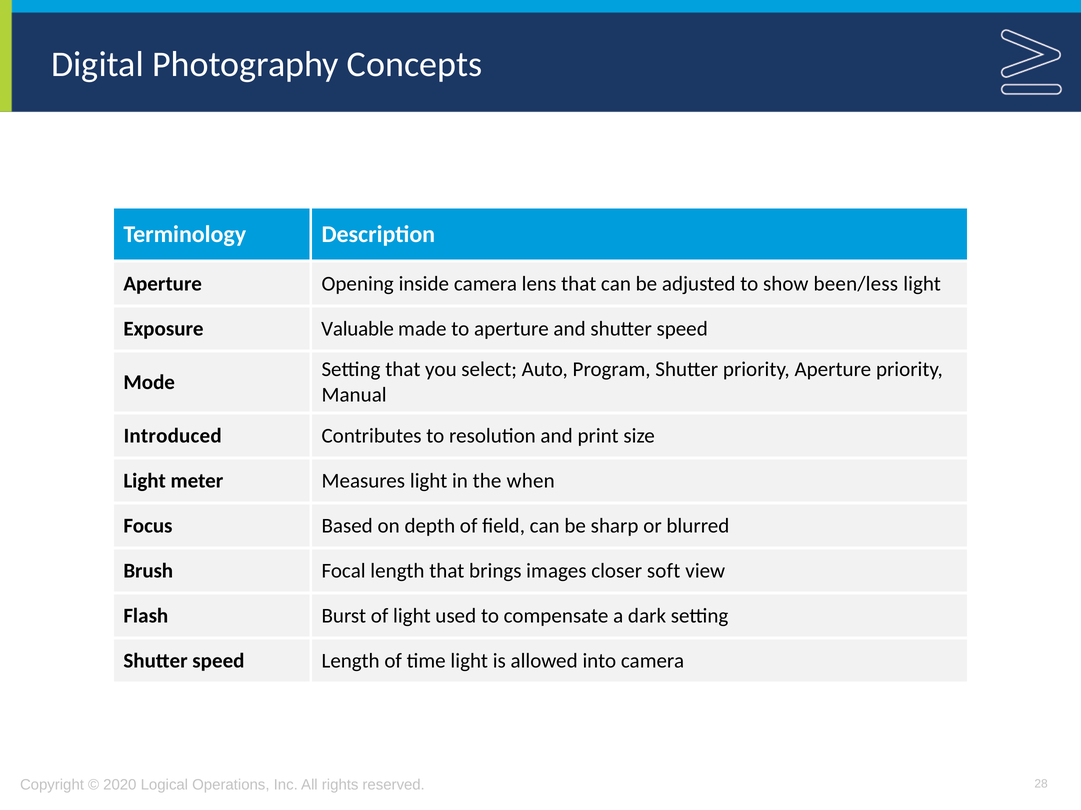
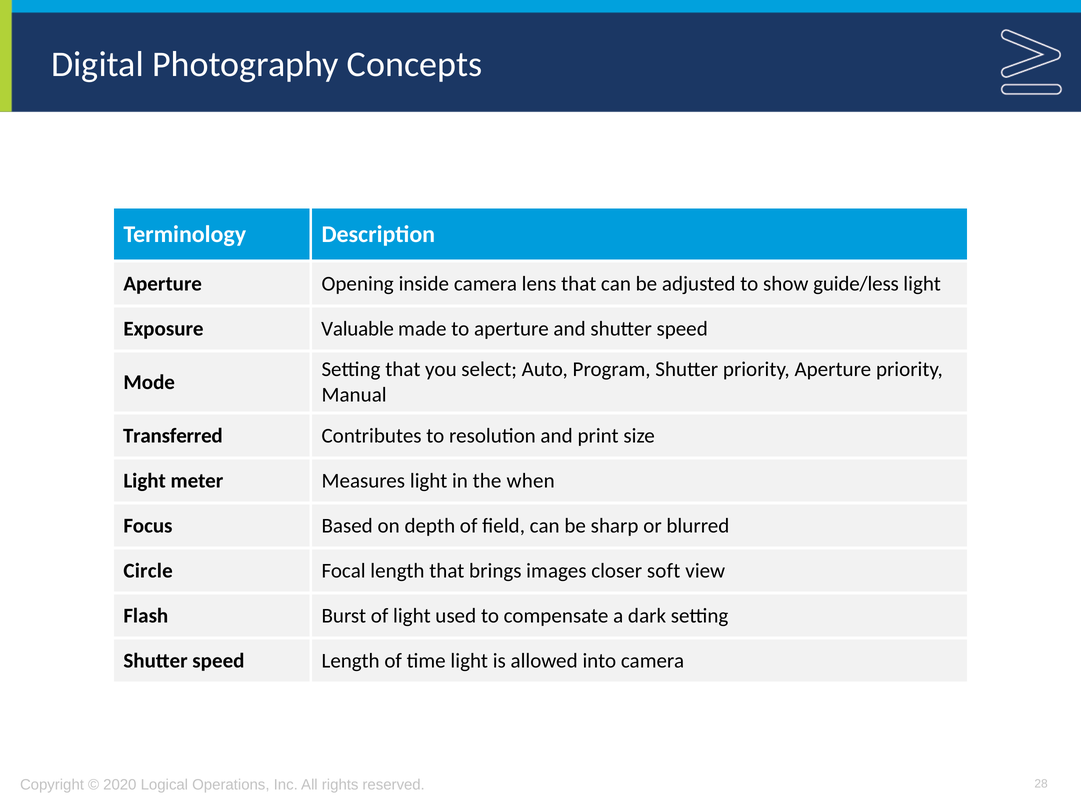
been/less: been/less -> guide/less
Introduced: Introduced -> Transferred
Brush: Brush -> Circle
